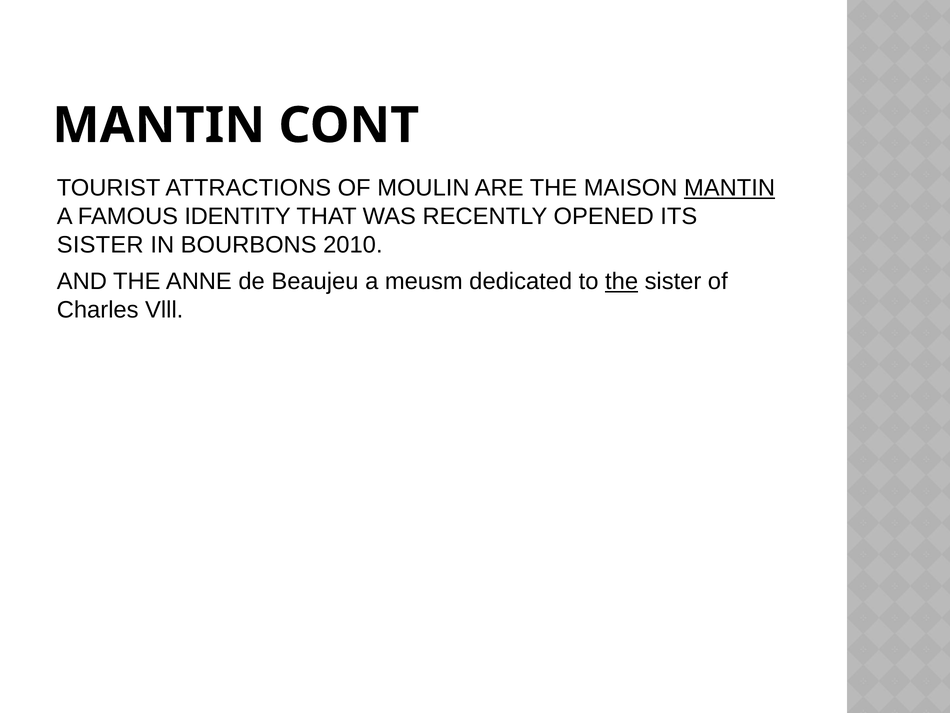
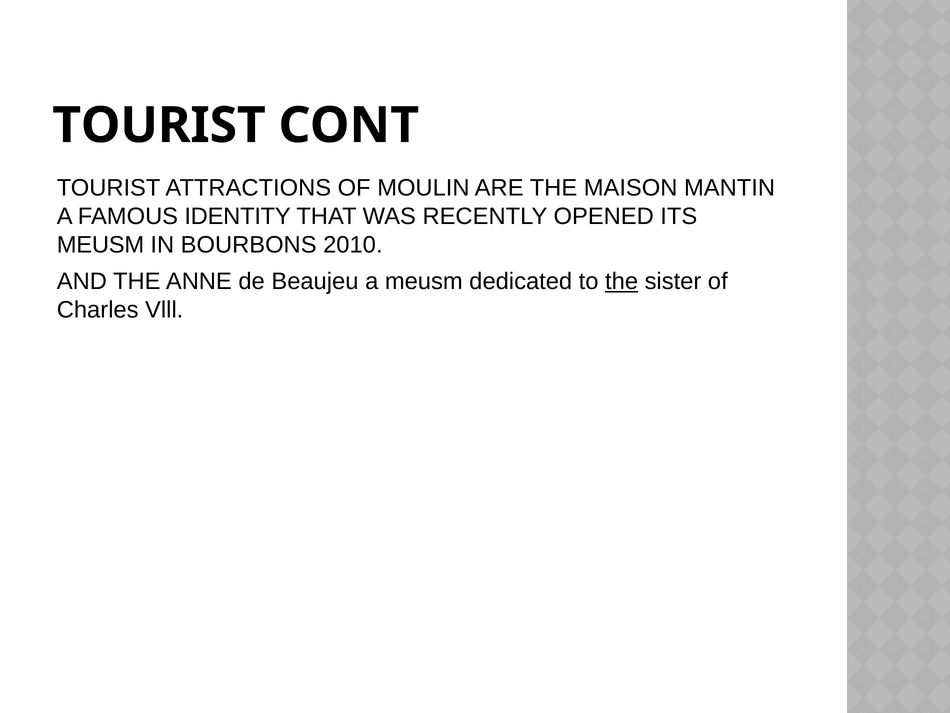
MANTIN at (159, 125): MANTIN -> TOURIST
MANTIN at (730, 188) underline: present -> none
SISTER at (100, 245): SISTER -> MEUSM
